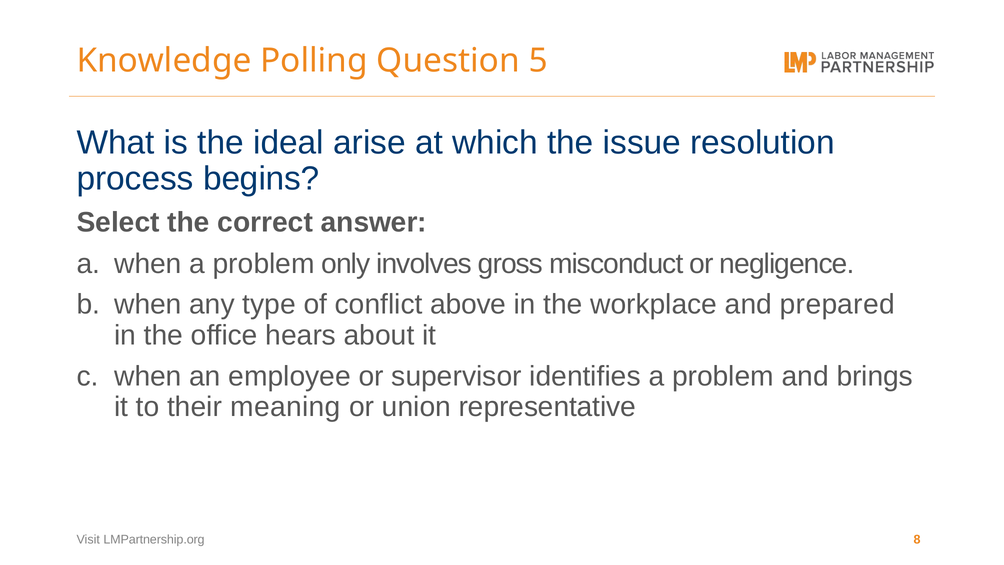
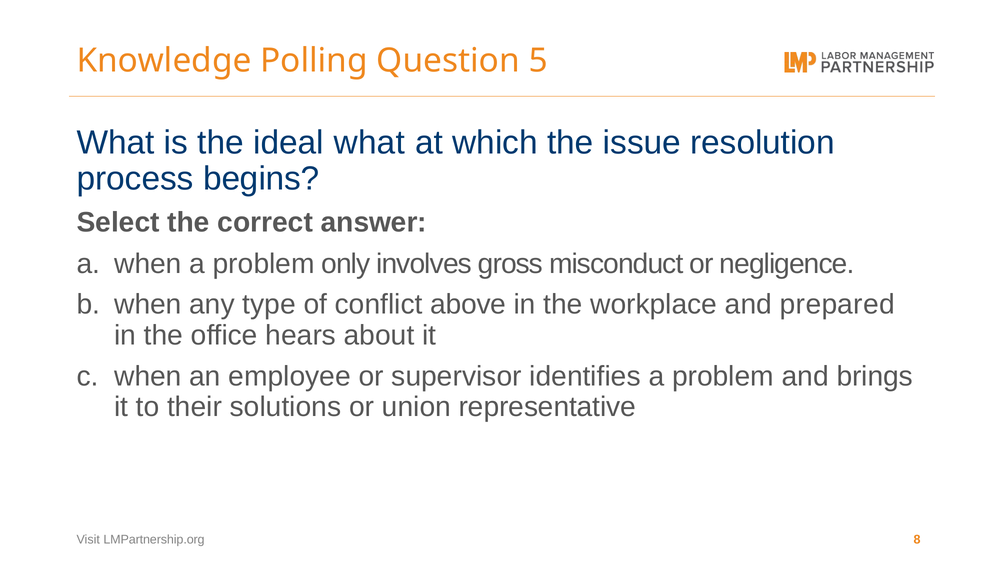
ideal arise: arise -> what
meaning: meaning -> solutions
